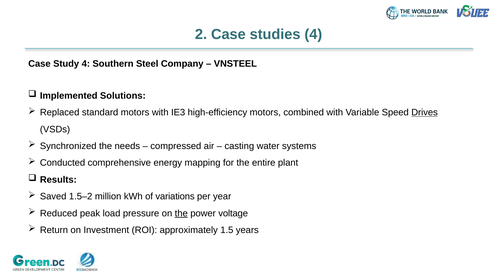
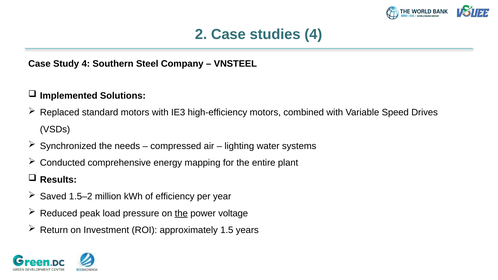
Drives underline: present -> none
casting: casting -> lighting
variations: variations -> efficiency
